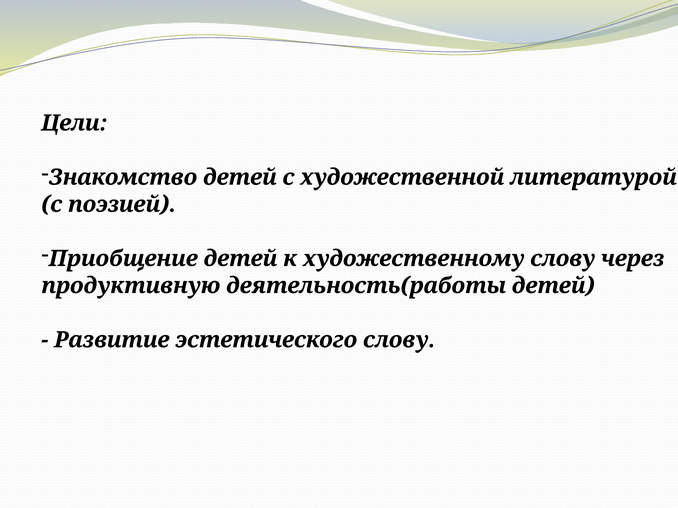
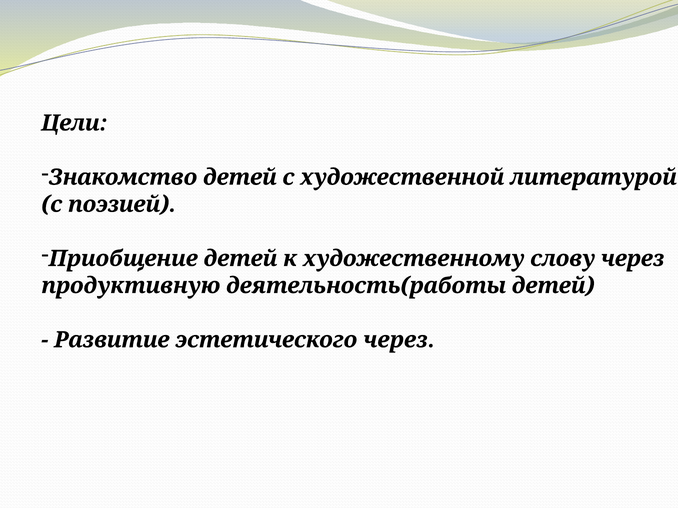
эстетического слову: слову -> через
